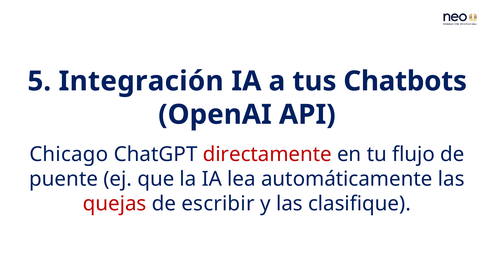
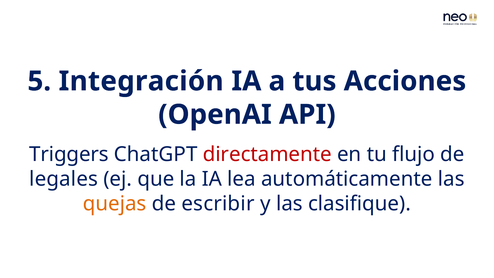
Chatbots: Chatbots -> Acciones
Chicago: Chicago -> Triggers
puente: puente -> legales
quejas colour: red -> orange
